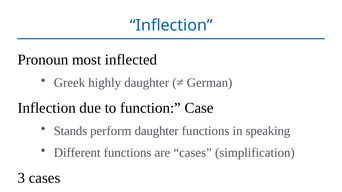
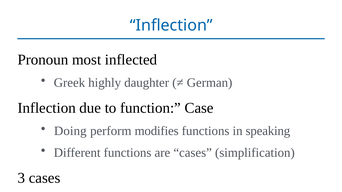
Stands: Stands -> Doing
perform daughter: daughter -> modifies
